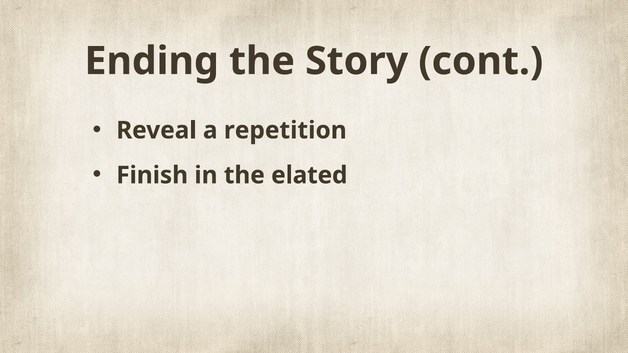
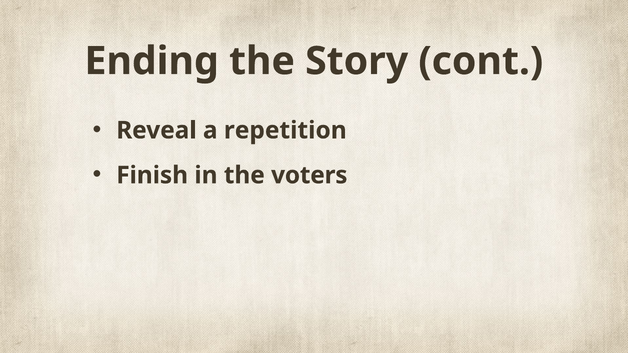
elated: elated -> voters
